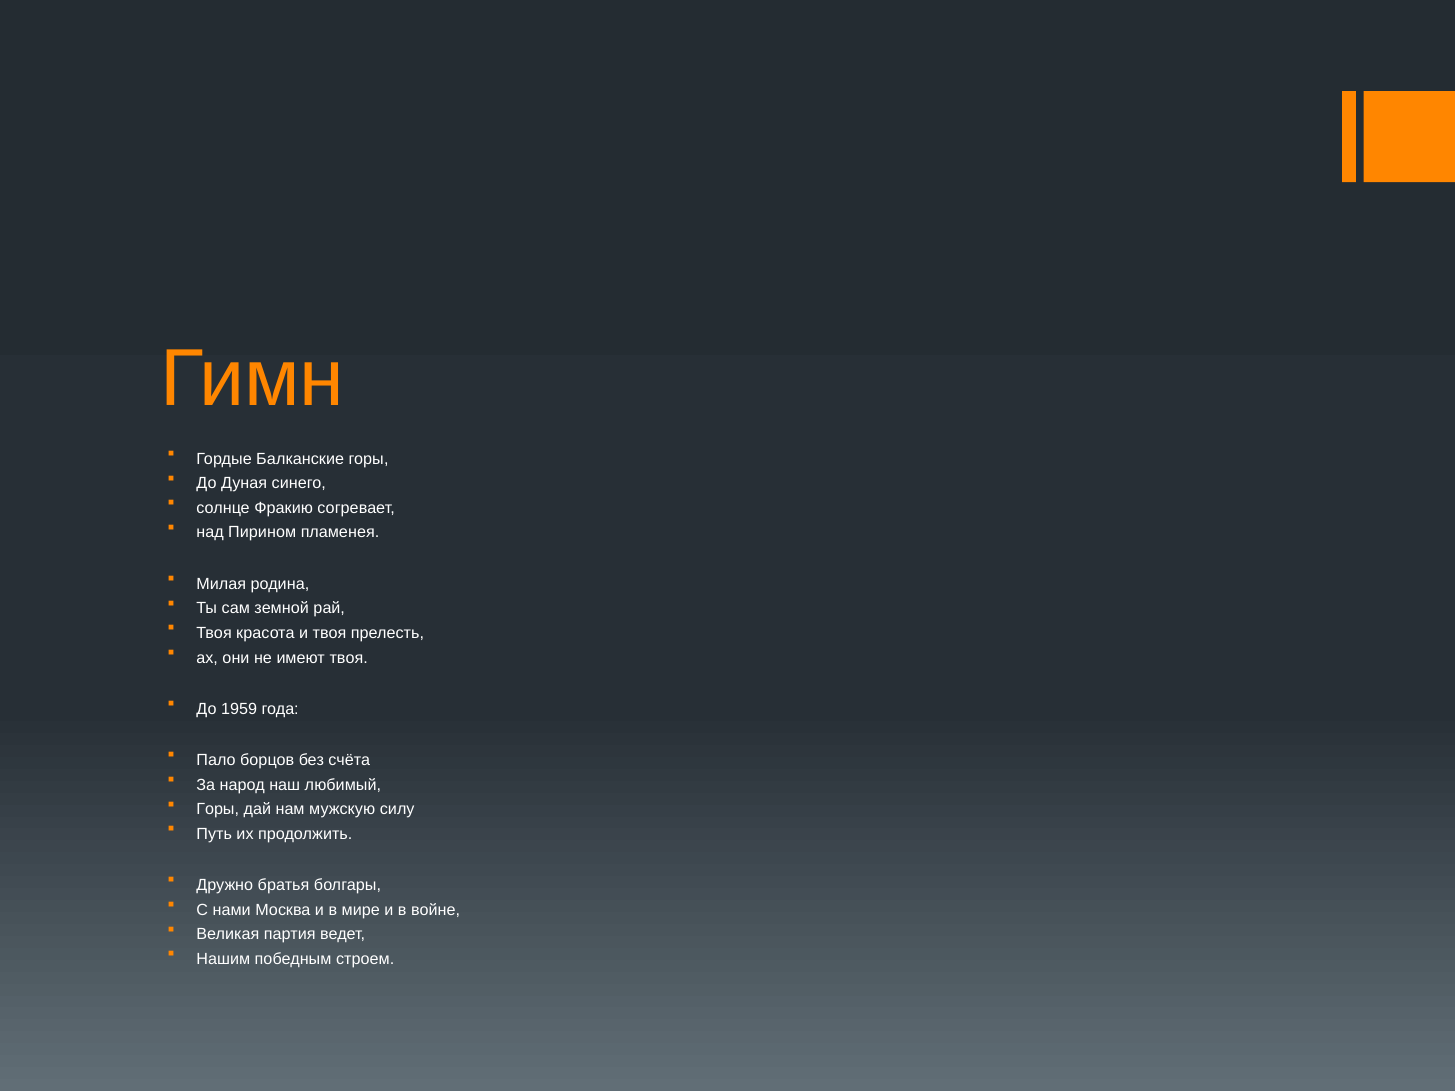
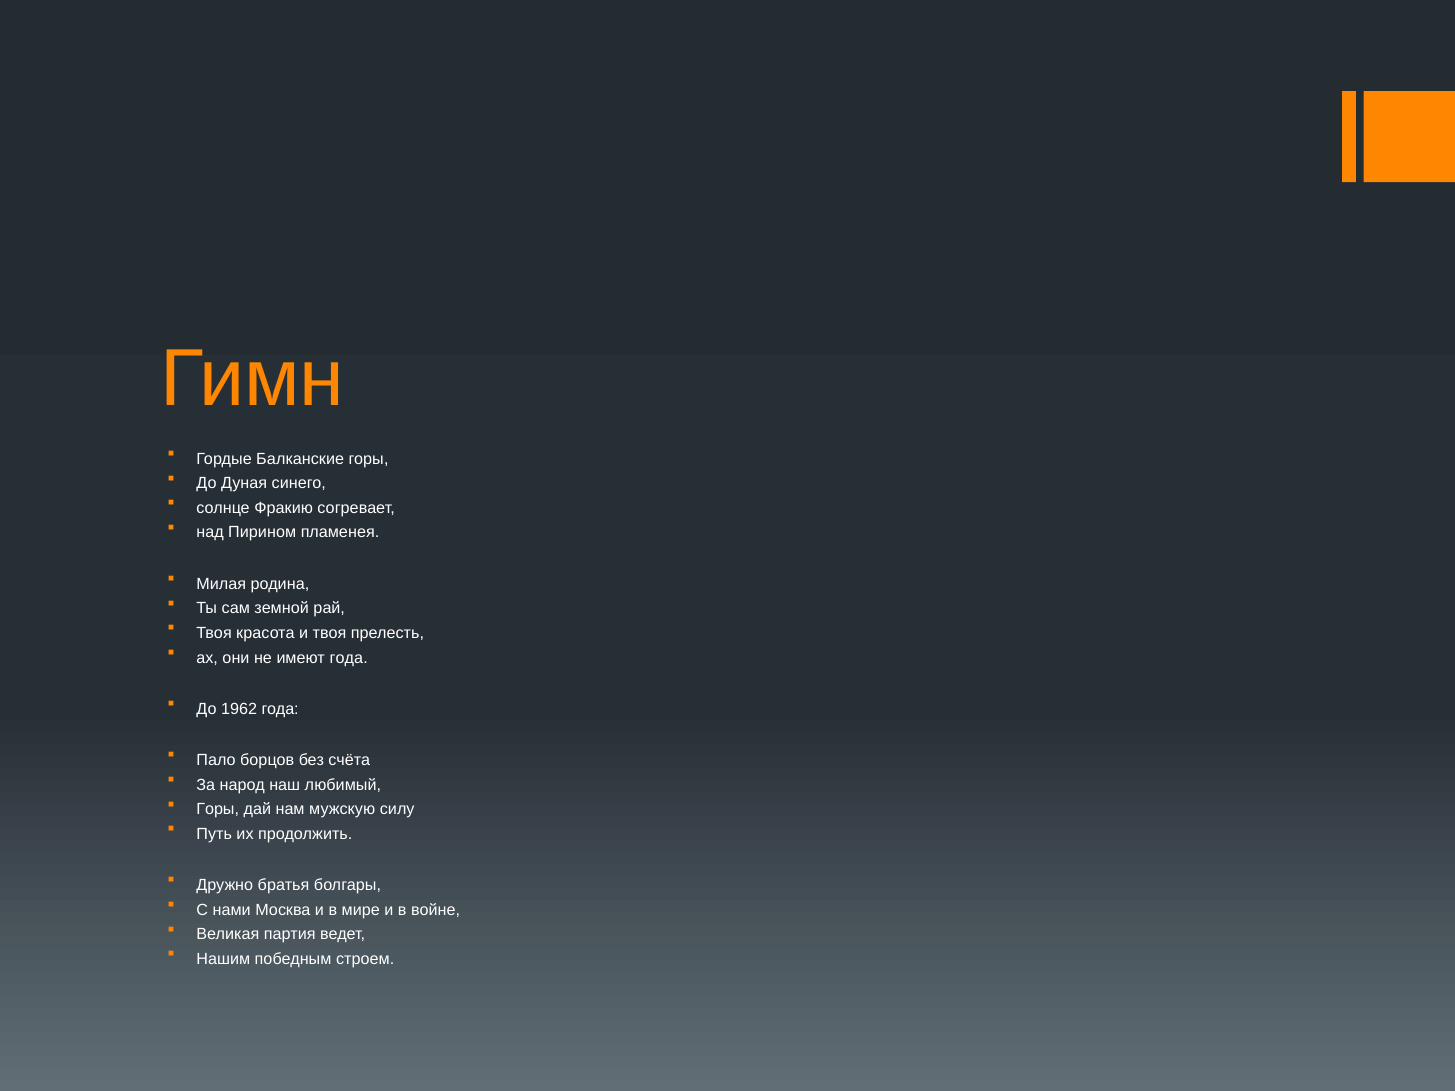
имеют твоя: твоя -> года
1959: 1959 -> 1962
